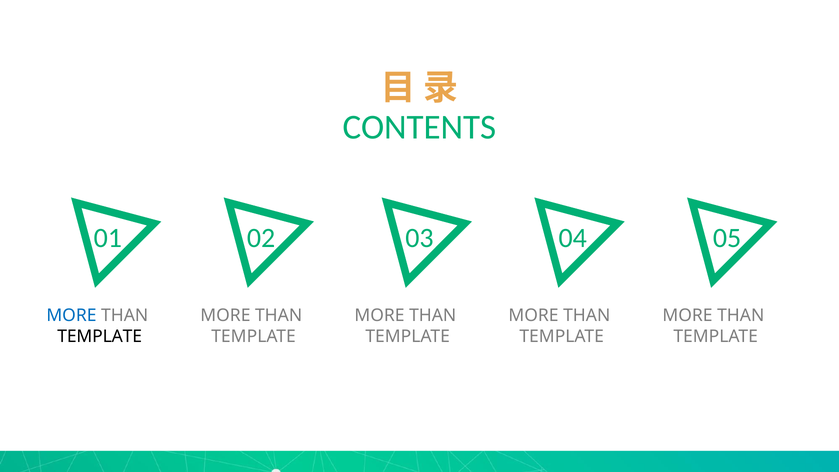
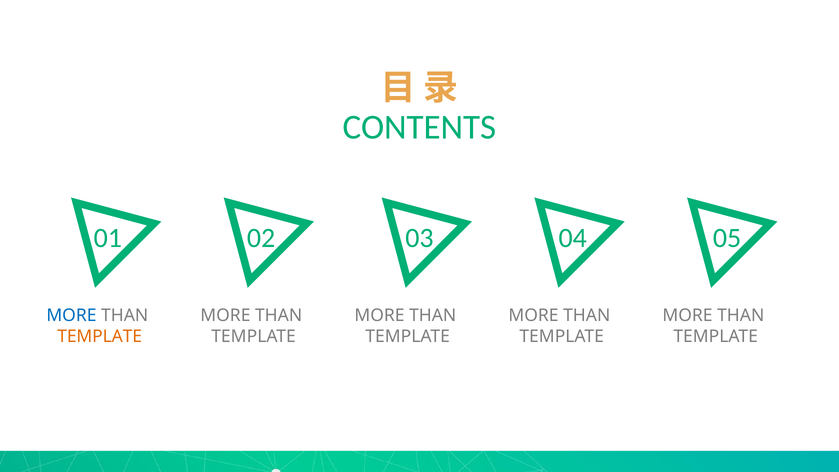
TEMPLATE at (100, 337) colour: black -> orange
